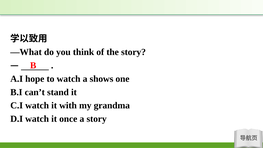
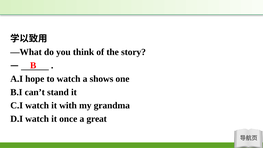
a story: story -> great
